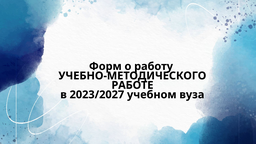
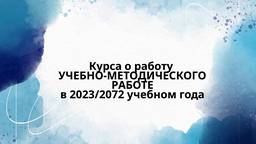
Форм: Форм -> Курса
2023/2027: 2023/2027 -> 2023/2072
вуза: вуза -> года
